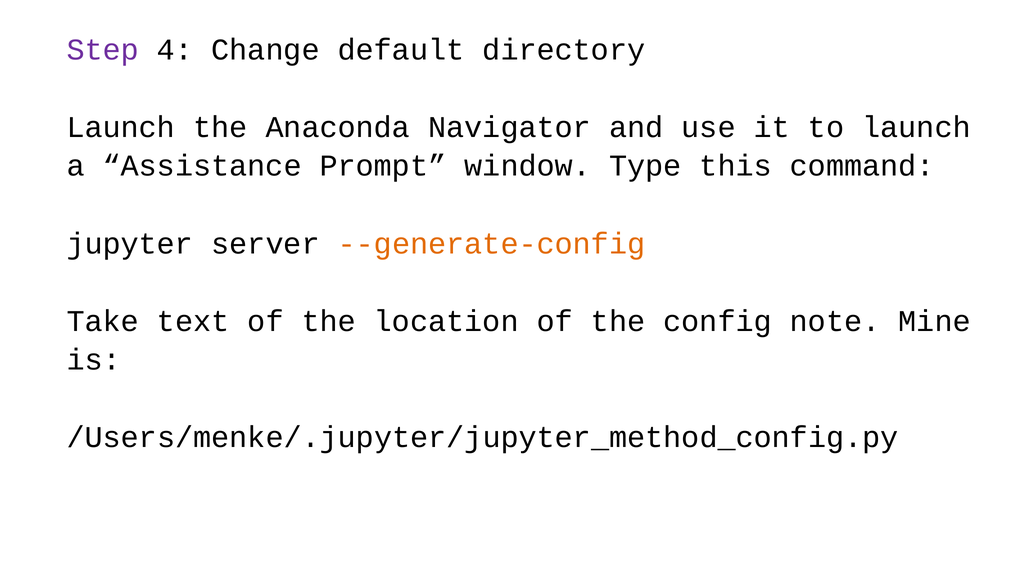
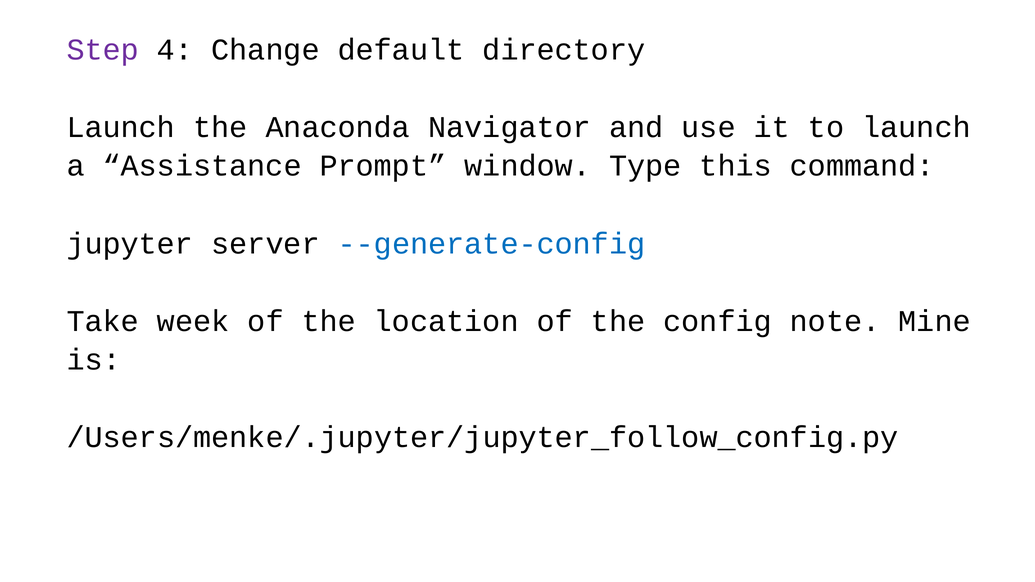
--generate-config colour: orange -> blue
text: text -> week
/Users/menke/.jupyter/jupyter_method_config.py: /Users/menke/.jupyter/jupyter_method_config.py -> /Users/menke/.jupyter/jupyter_follow_config.py
